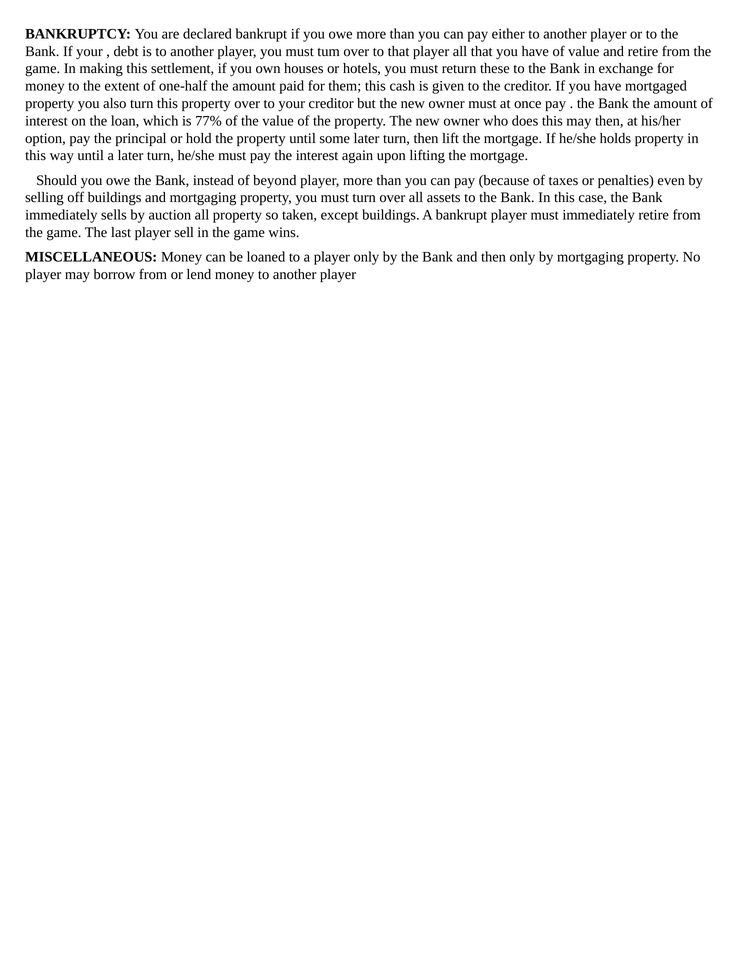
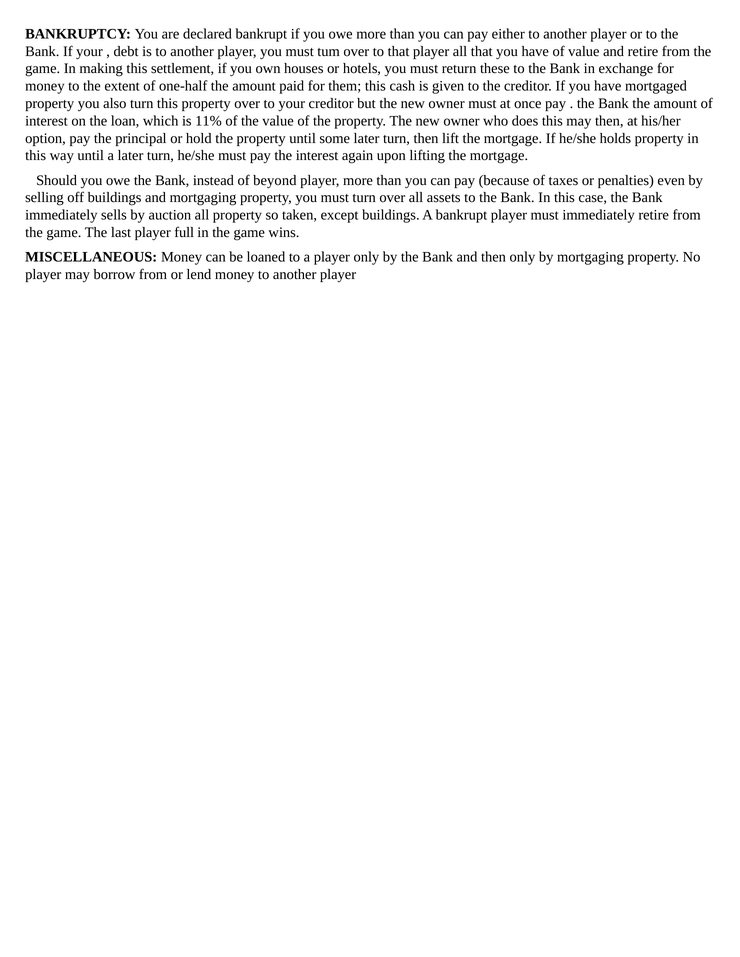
77%: 77% -> 11%
sell: sell -> full
